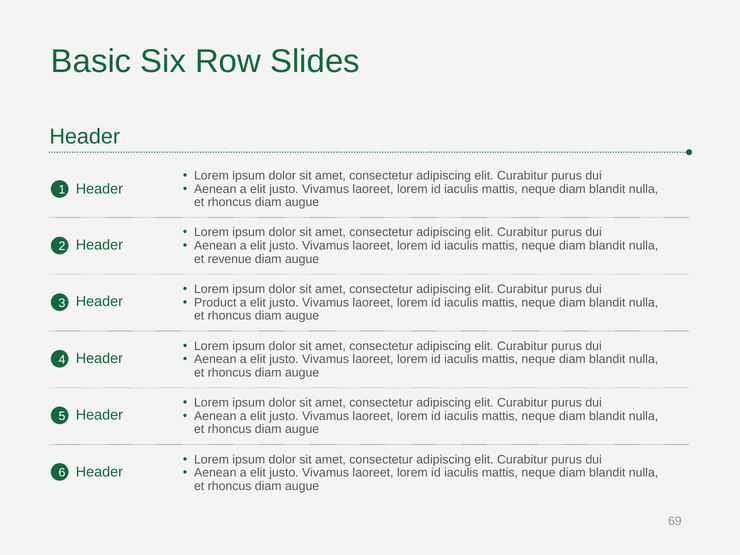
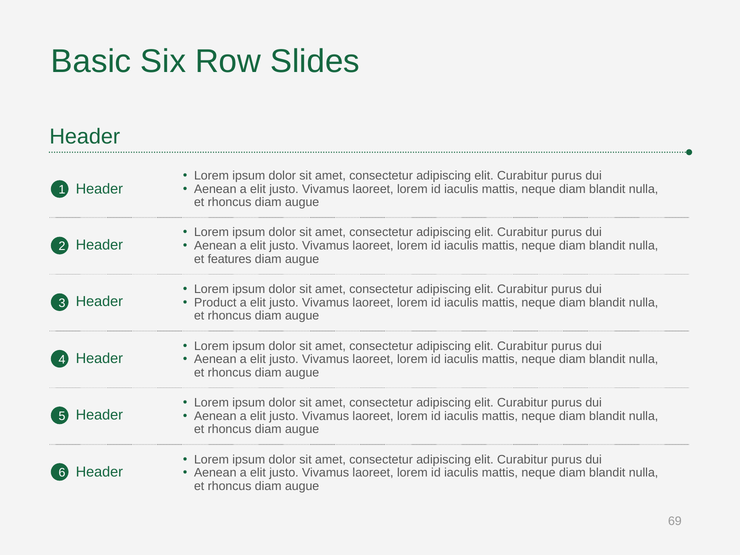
revenue: revenue -> features
